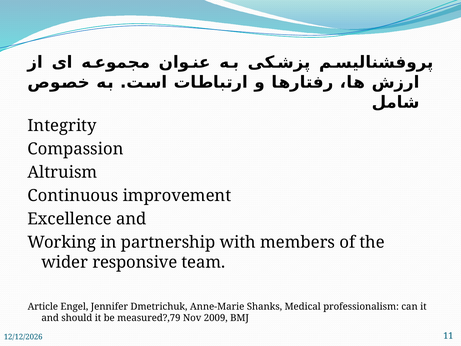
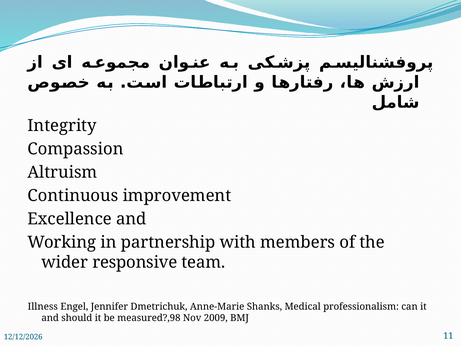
Article: Article -> Illness
measured?,79: measured?,79 -> measured?,98
